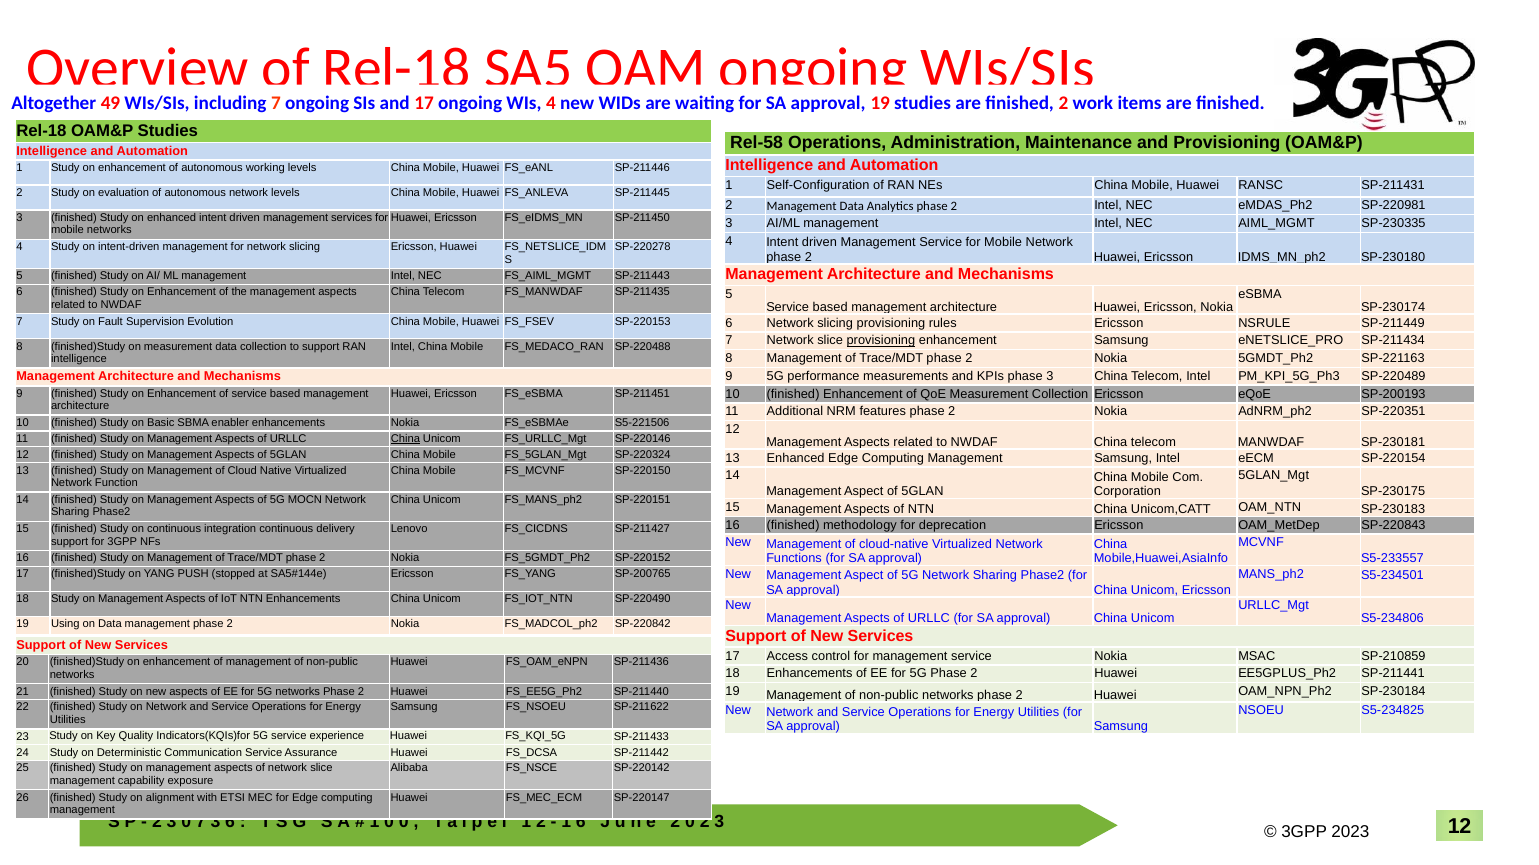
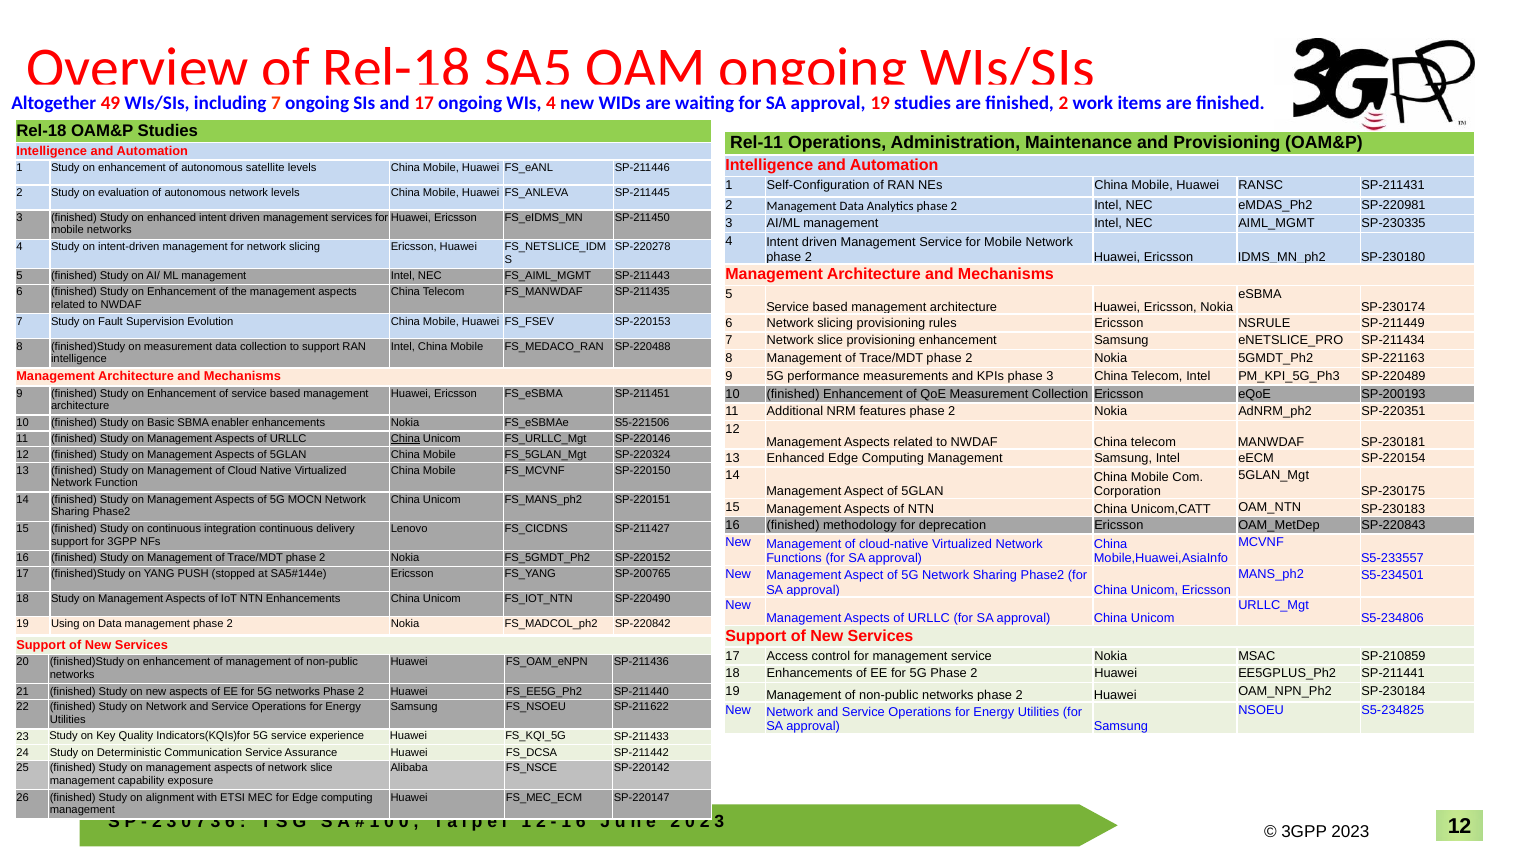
Rel-58: Rel-58 -> Rel-11
working: working -> satellite
provisioning at (881, 341) underline: present -> none
